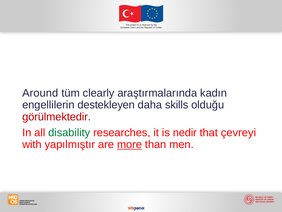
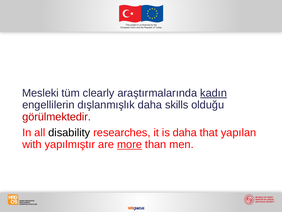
Around: Around -> Mesleki
kadın underline: none -> present
destekleyen: destekleyen -> dışlanmışlık
disability colour: green -> black
is nedir: nedir -> daha
çevreyi: çevreyi -> yapılan
